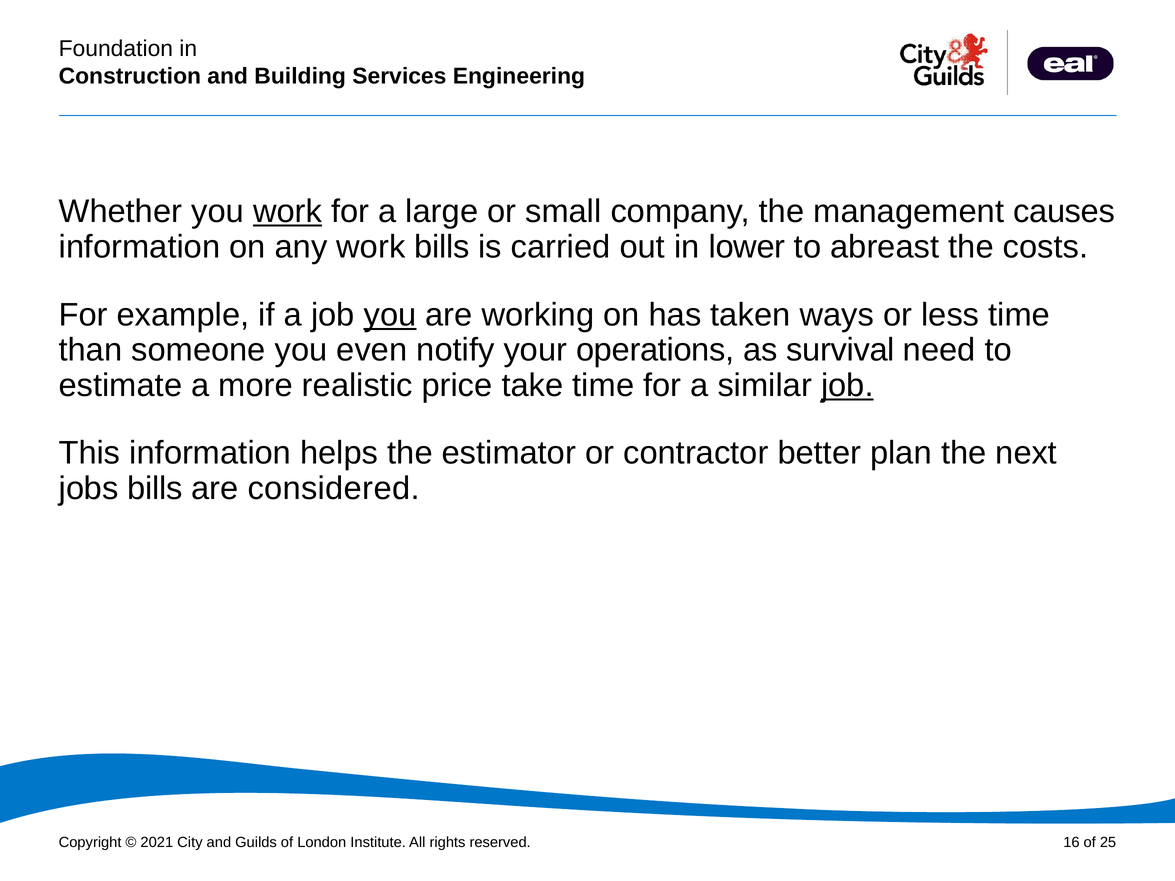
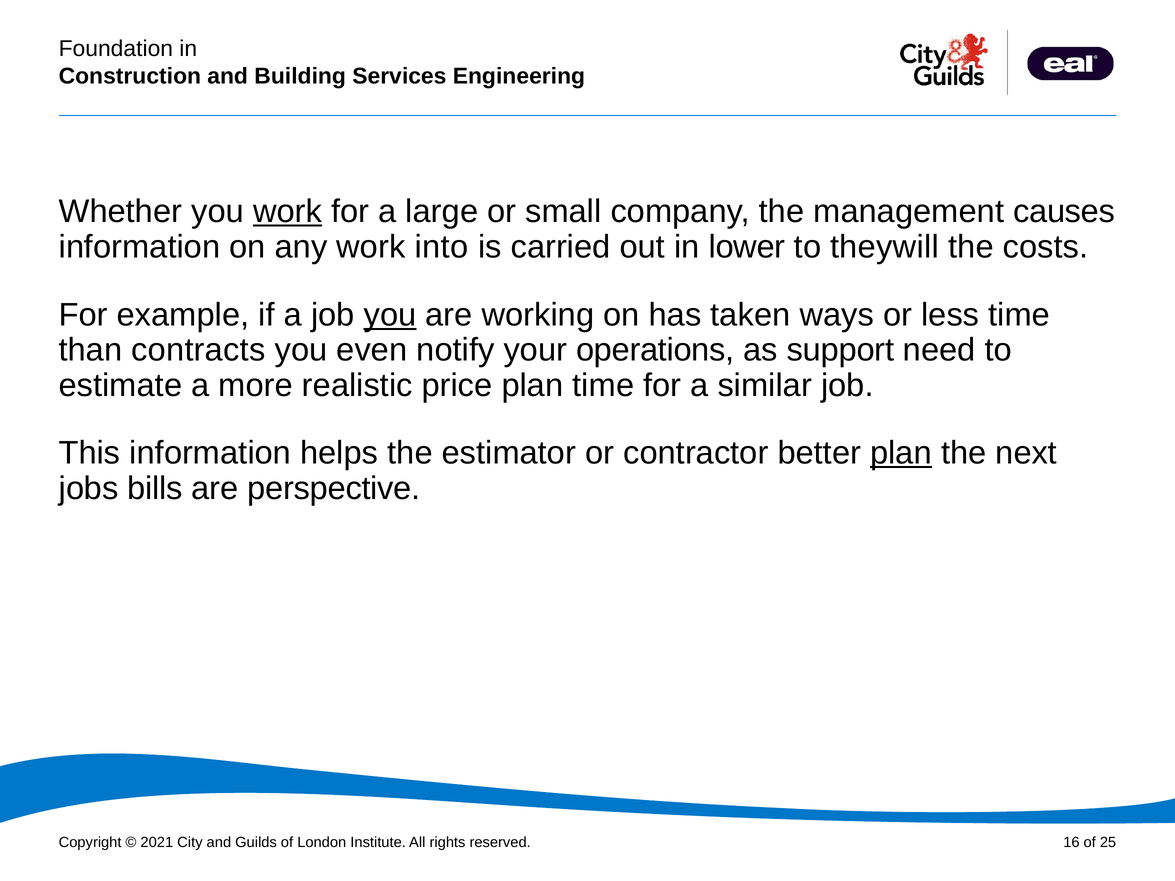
work bills: bills -> into
abreast: abreast -> theywill
someone: someone -> contracts
survival: survival -> support
price take: take -> plan
job at (847, 385) underline: present -> none
plan at (901, 453) underline: none -> present
considered: considered -> perspective
